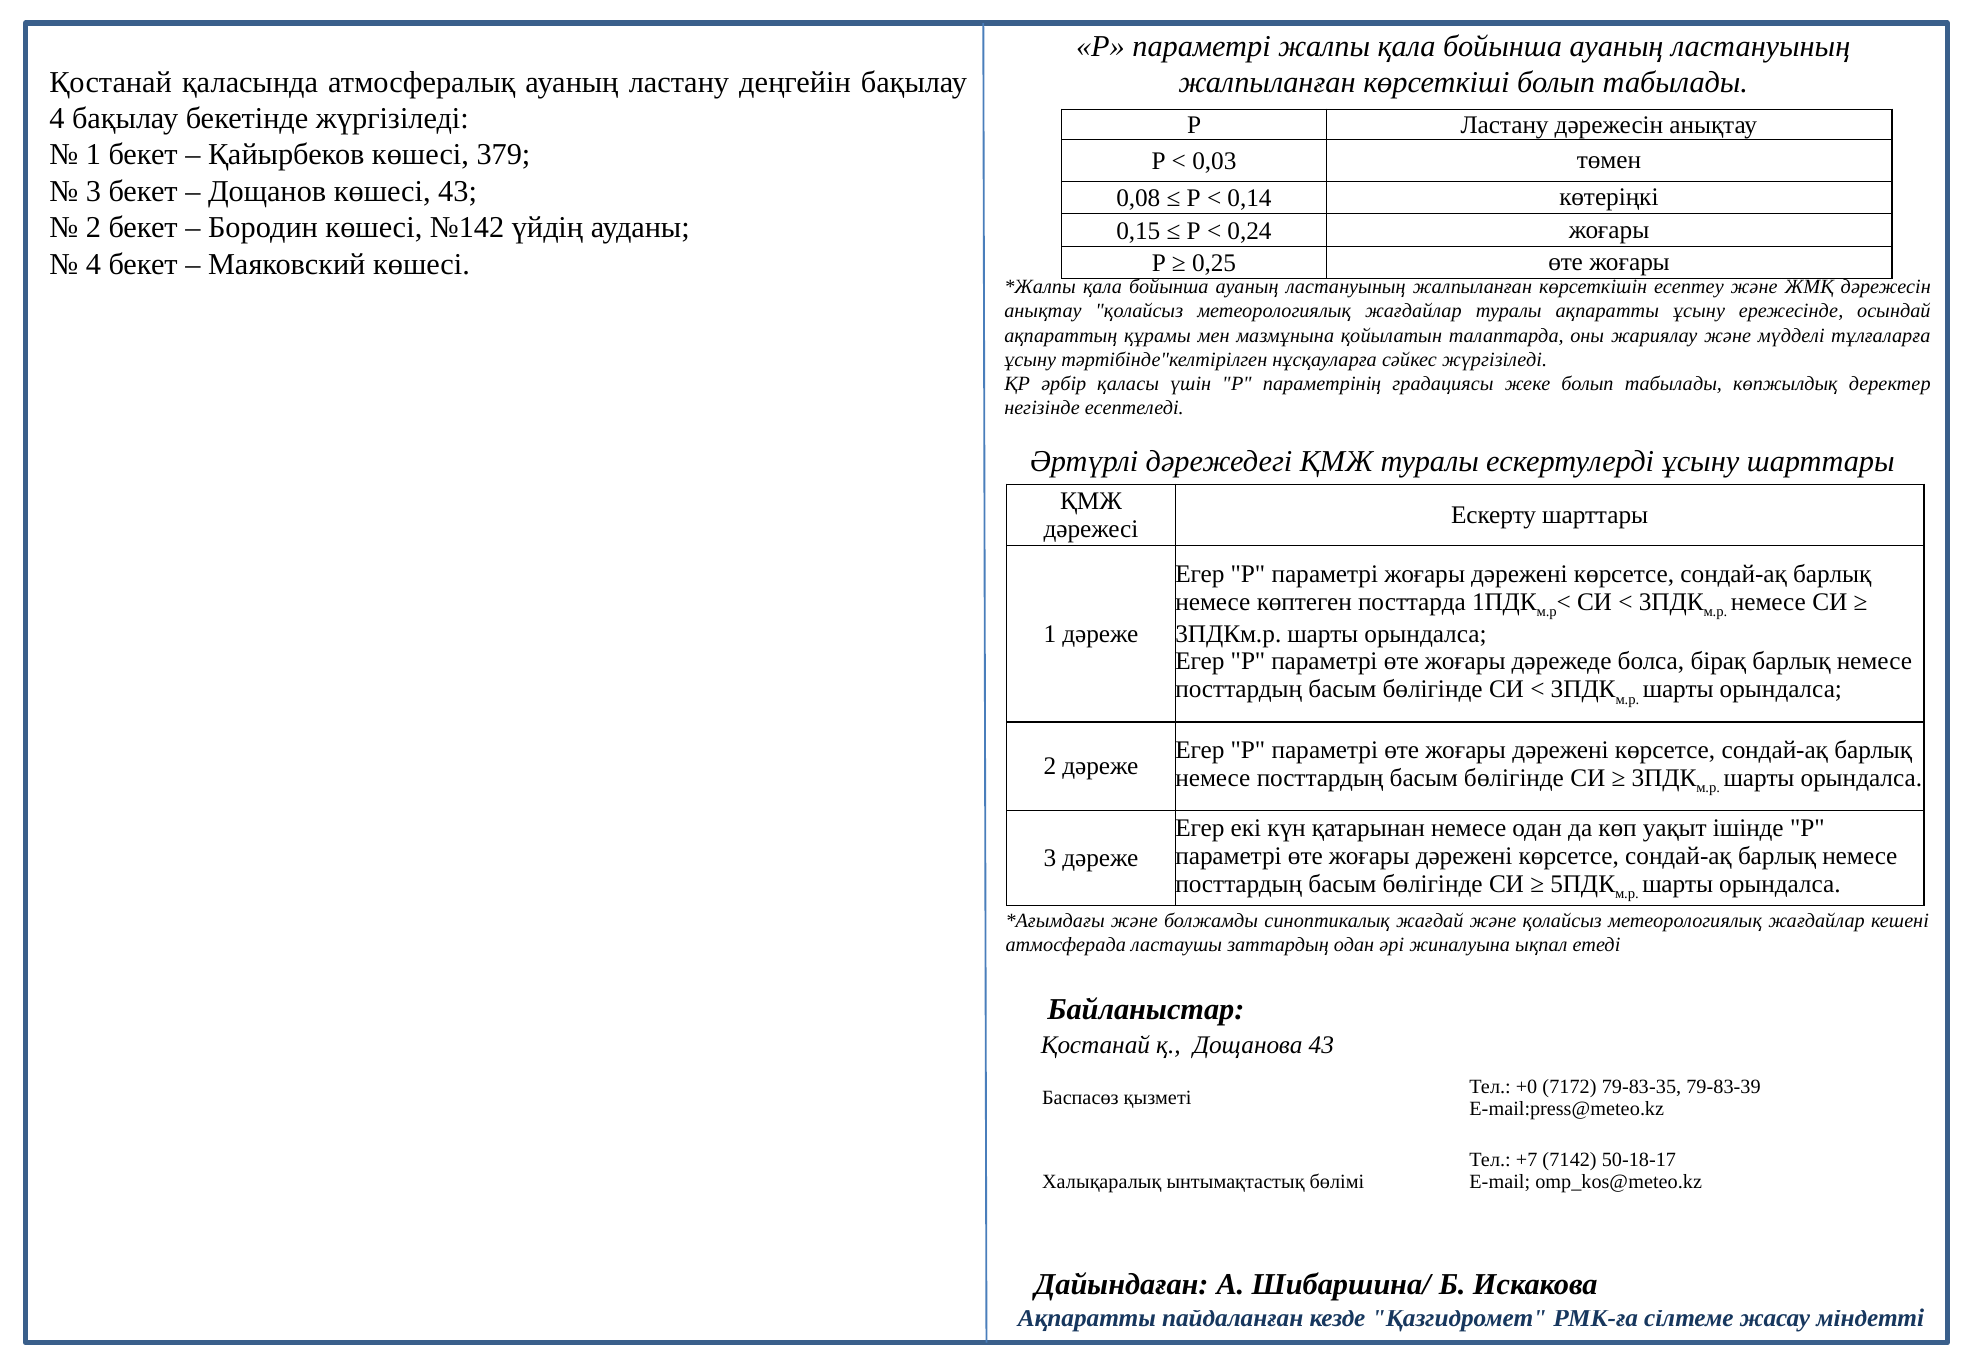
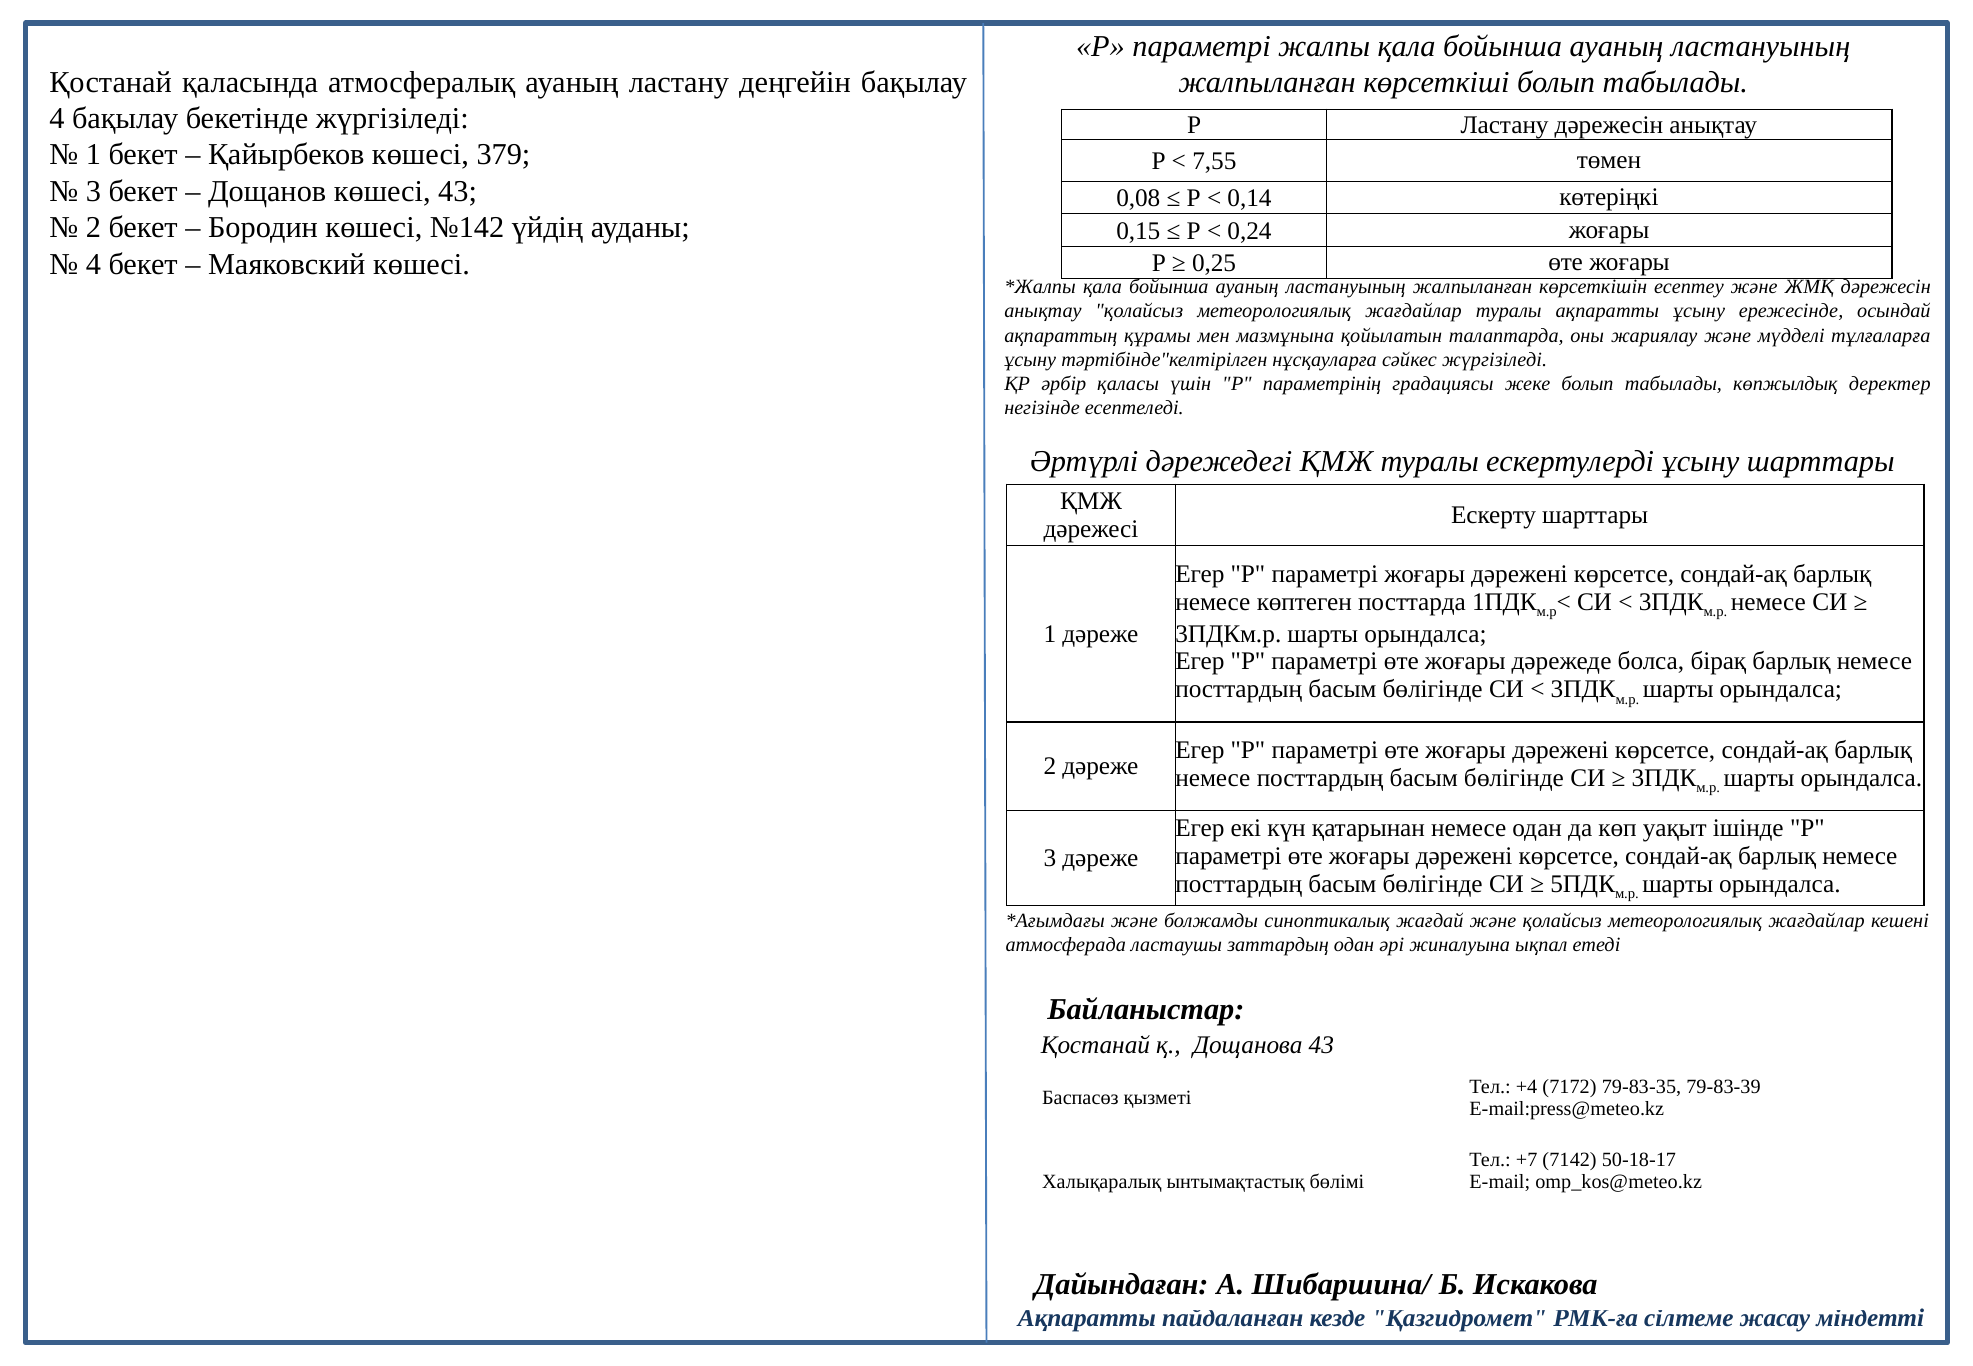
0,03: 0,03 -> 7,55
+0: +0 -> +4
